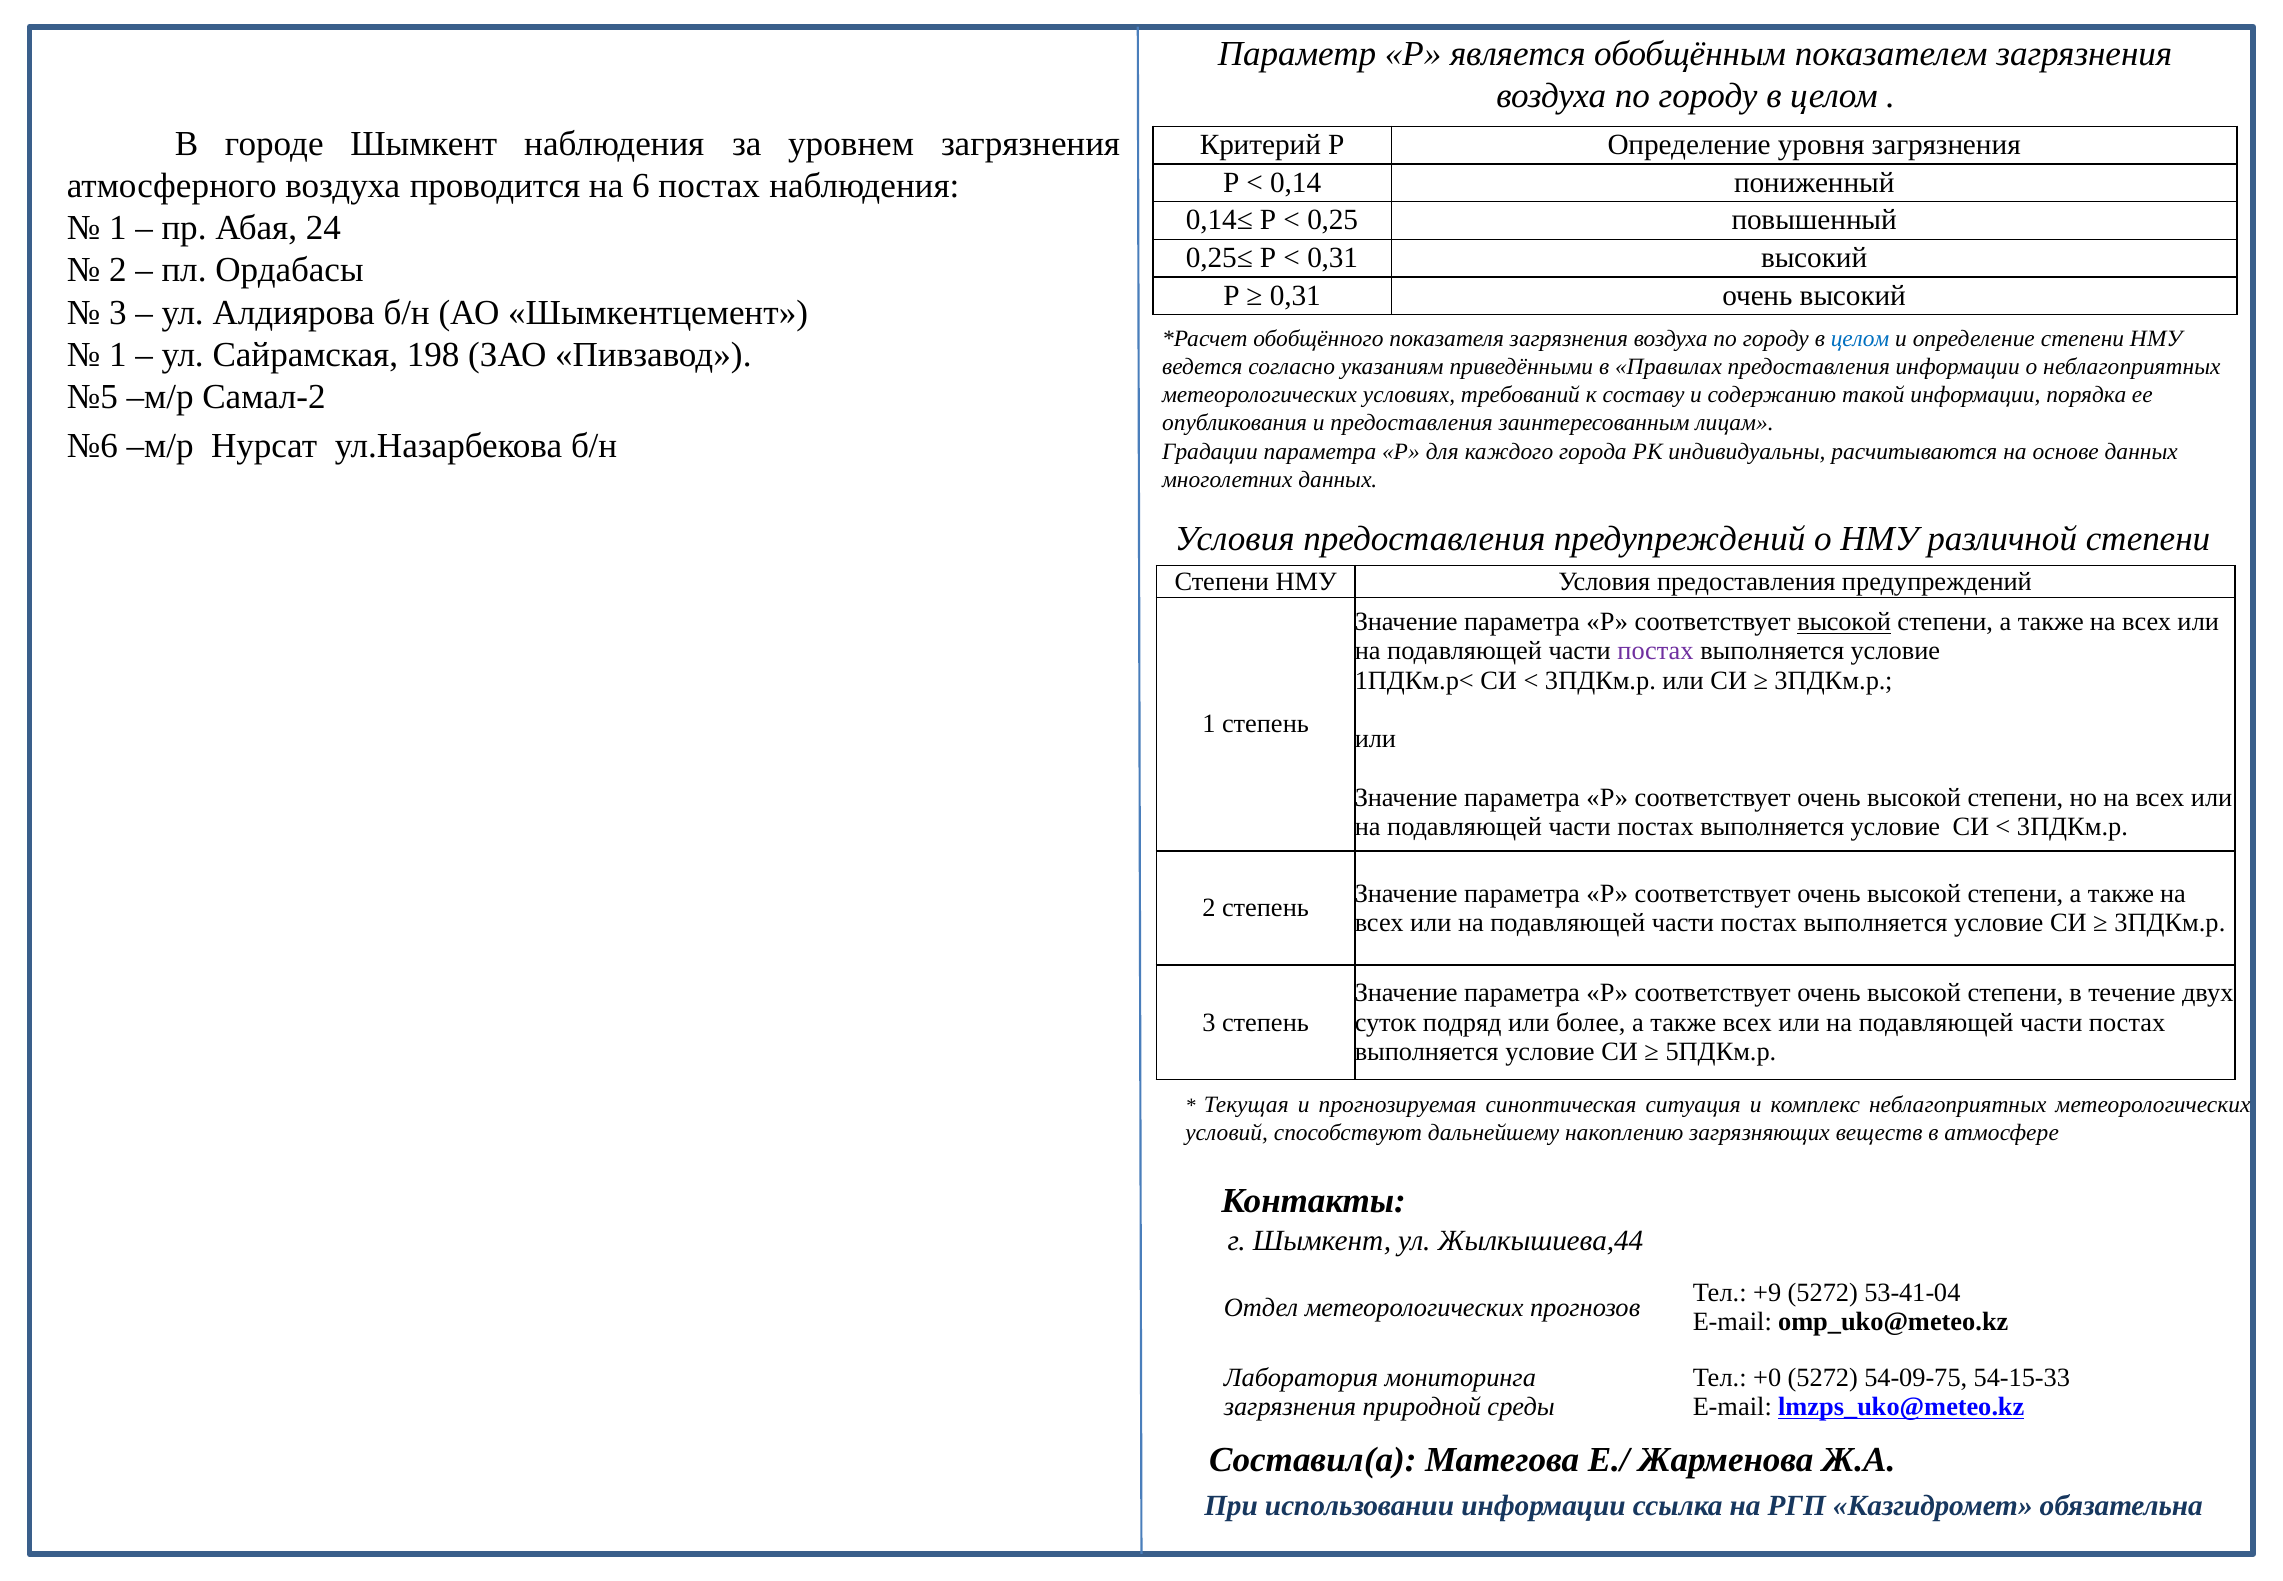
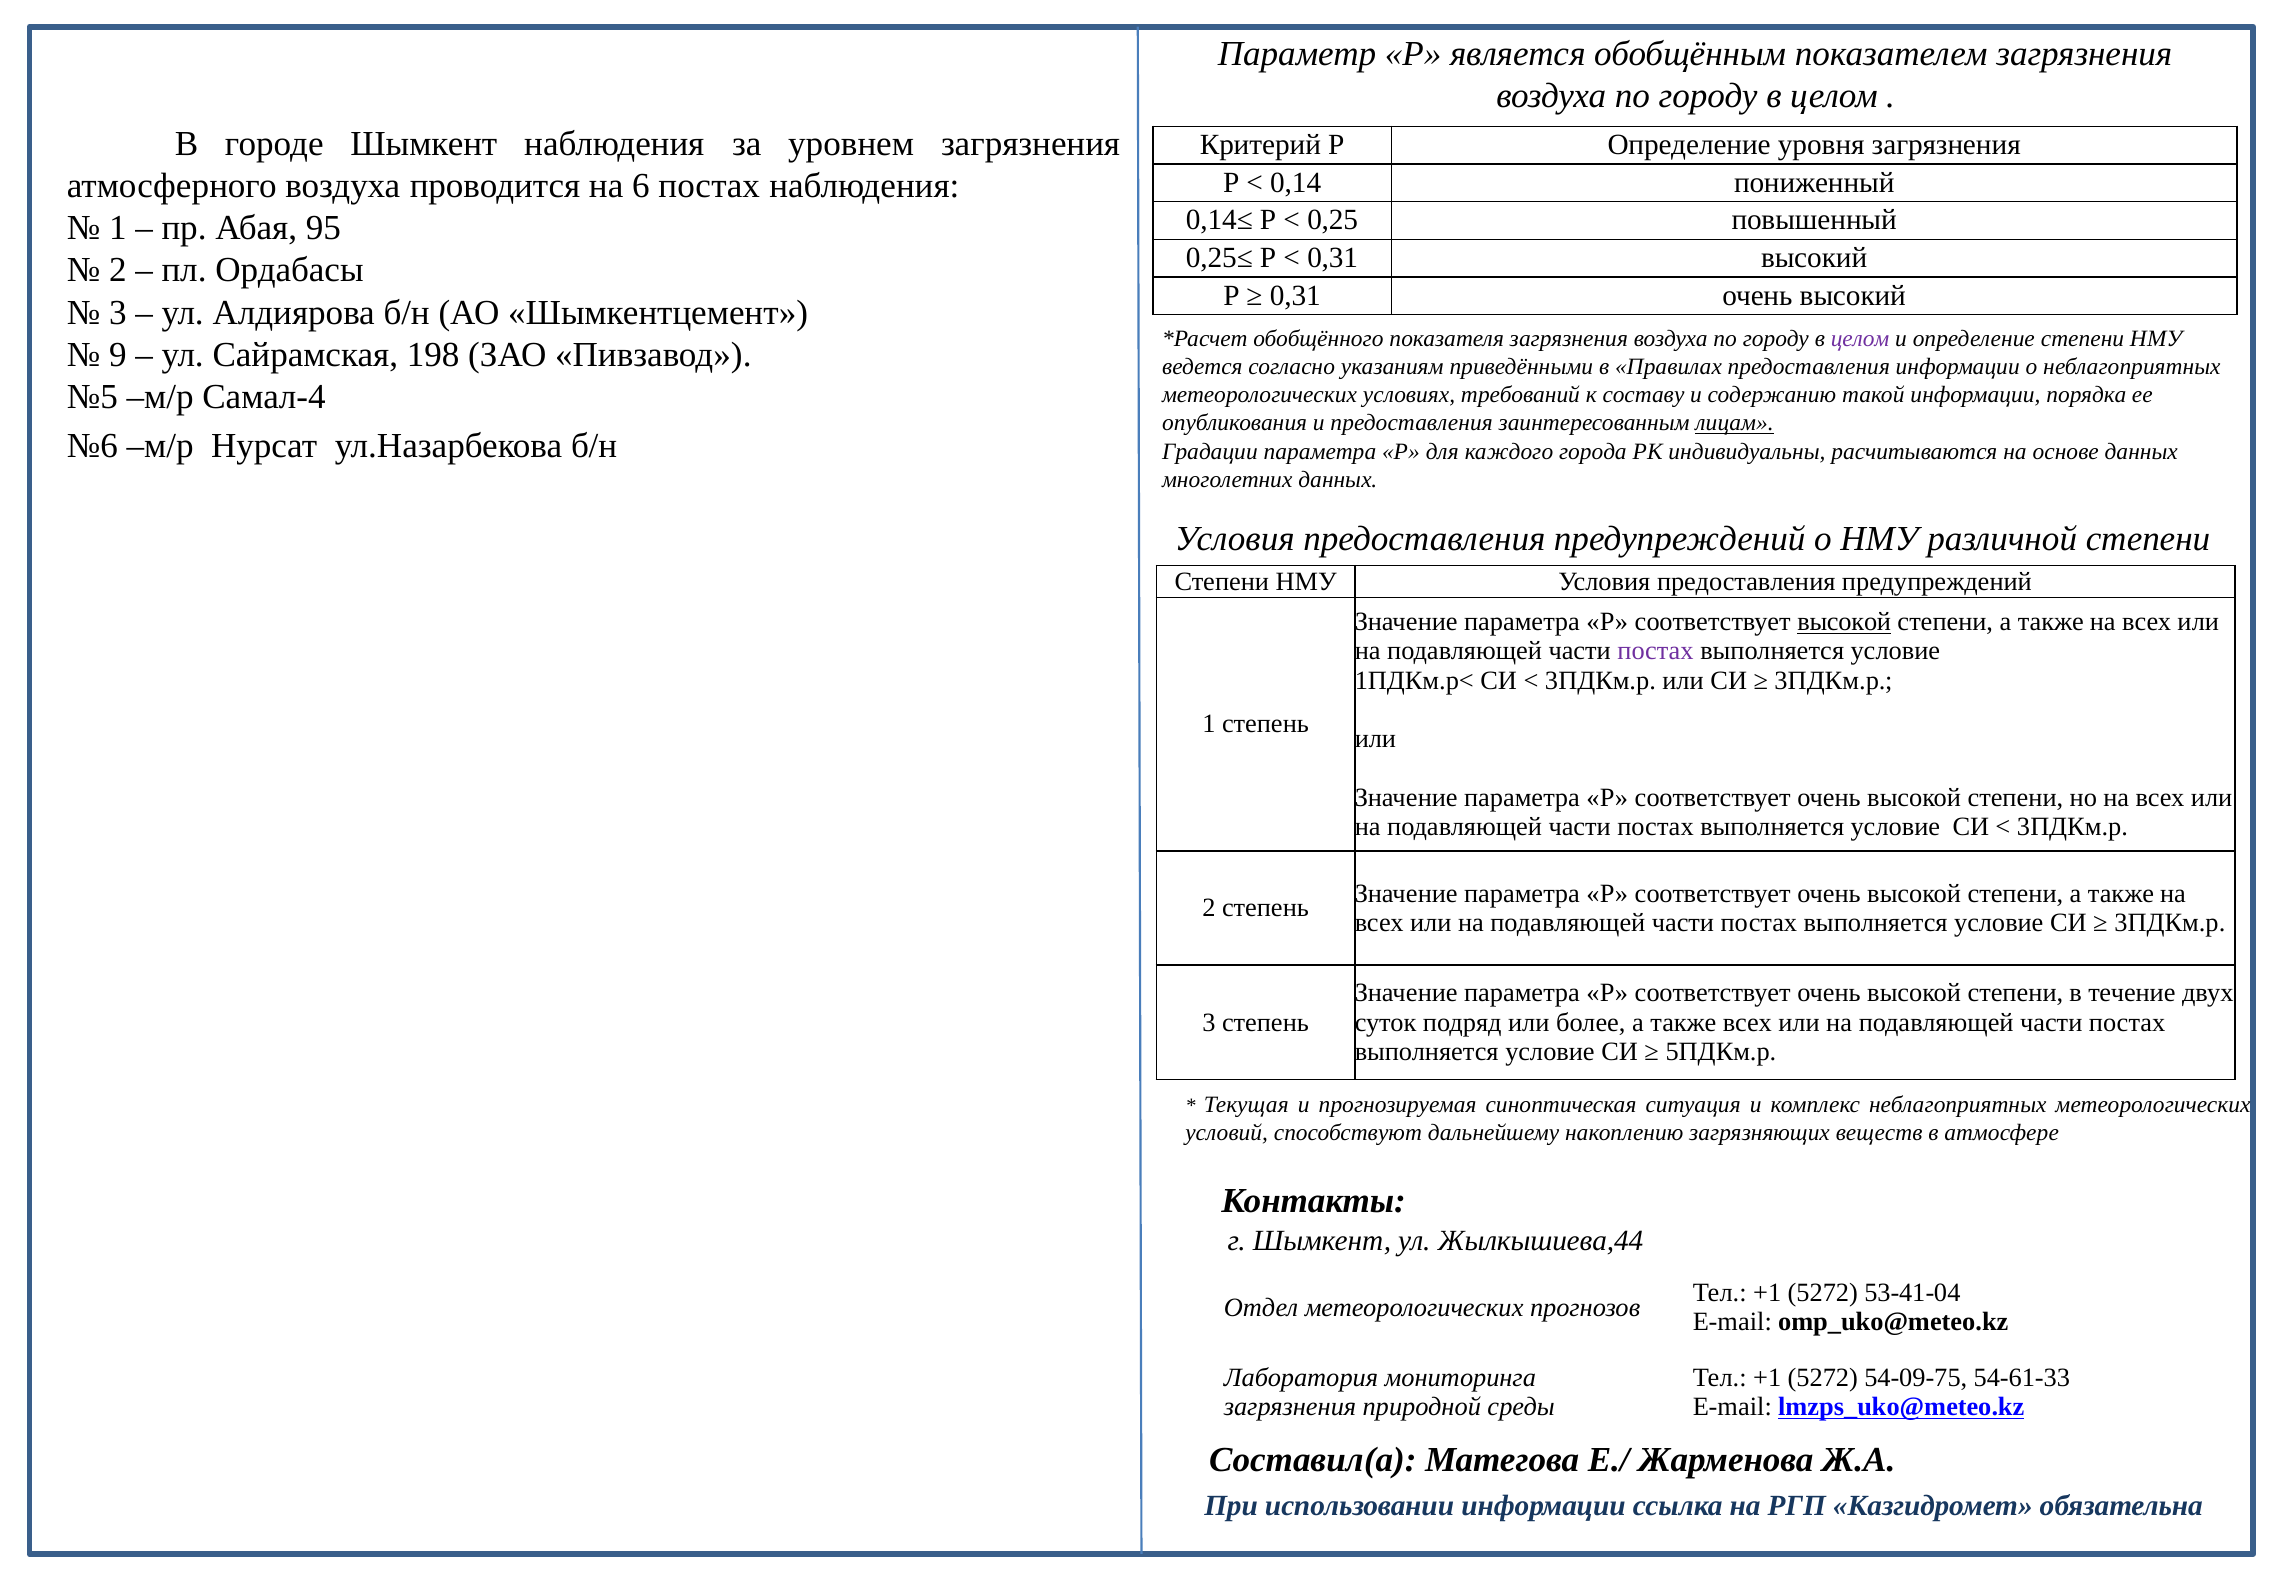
24: 24 -> 95
целом at (1860, 339) colour: blue -> purple
1 at (118, 354): 1 -> 9
Самал-2: Самал-2 -> Самал-4
лицам underline: none -> present
+9 at (1767, 1293): +9 -> +1
+0 at (1767, 1377): +0 -> +1
54-15-33: 54-15-33 -> 54-61-33
